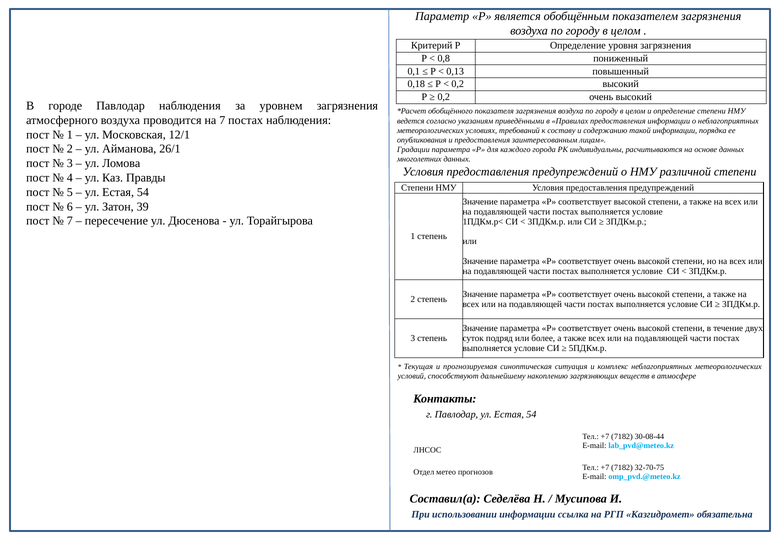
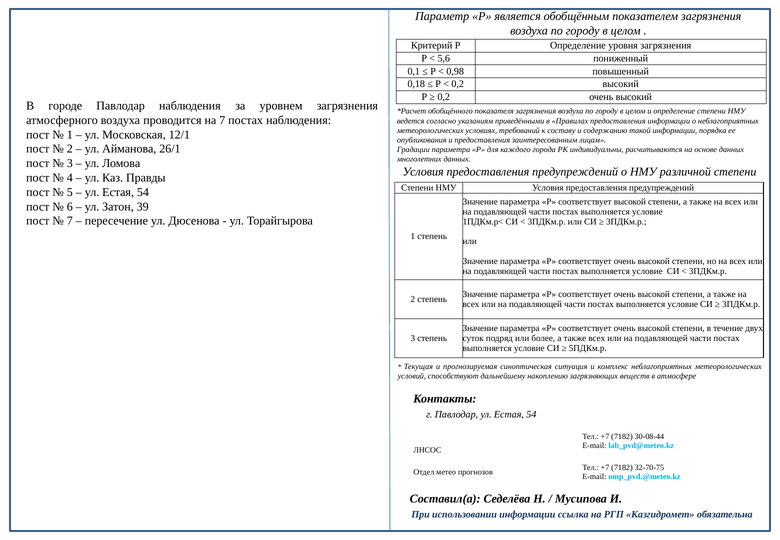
0,8: 0,8 -> 5,6
0,13: 0,13 -> 0,98
